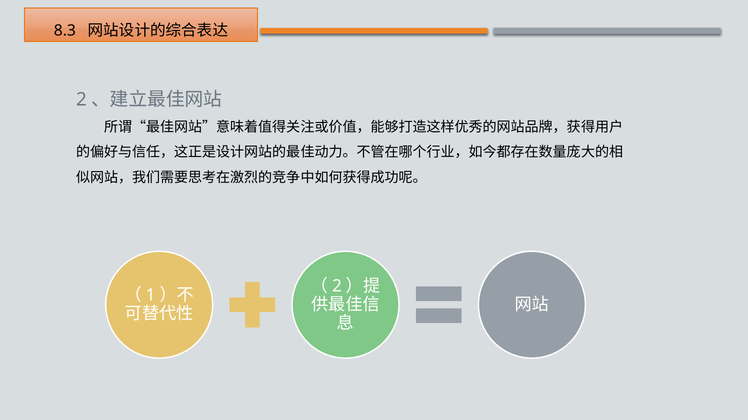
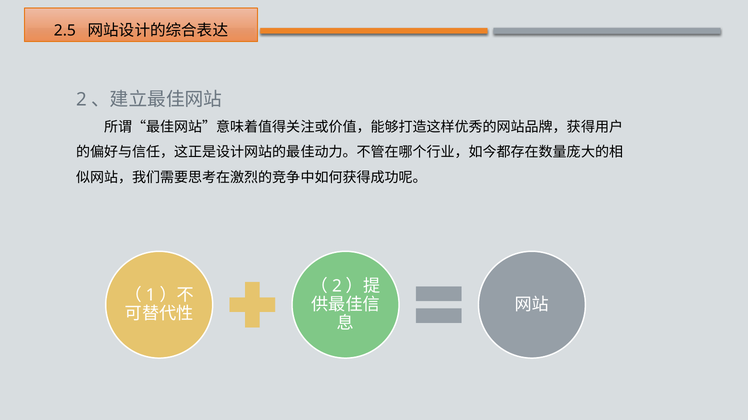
8.3: 8.3 -> 2.5
